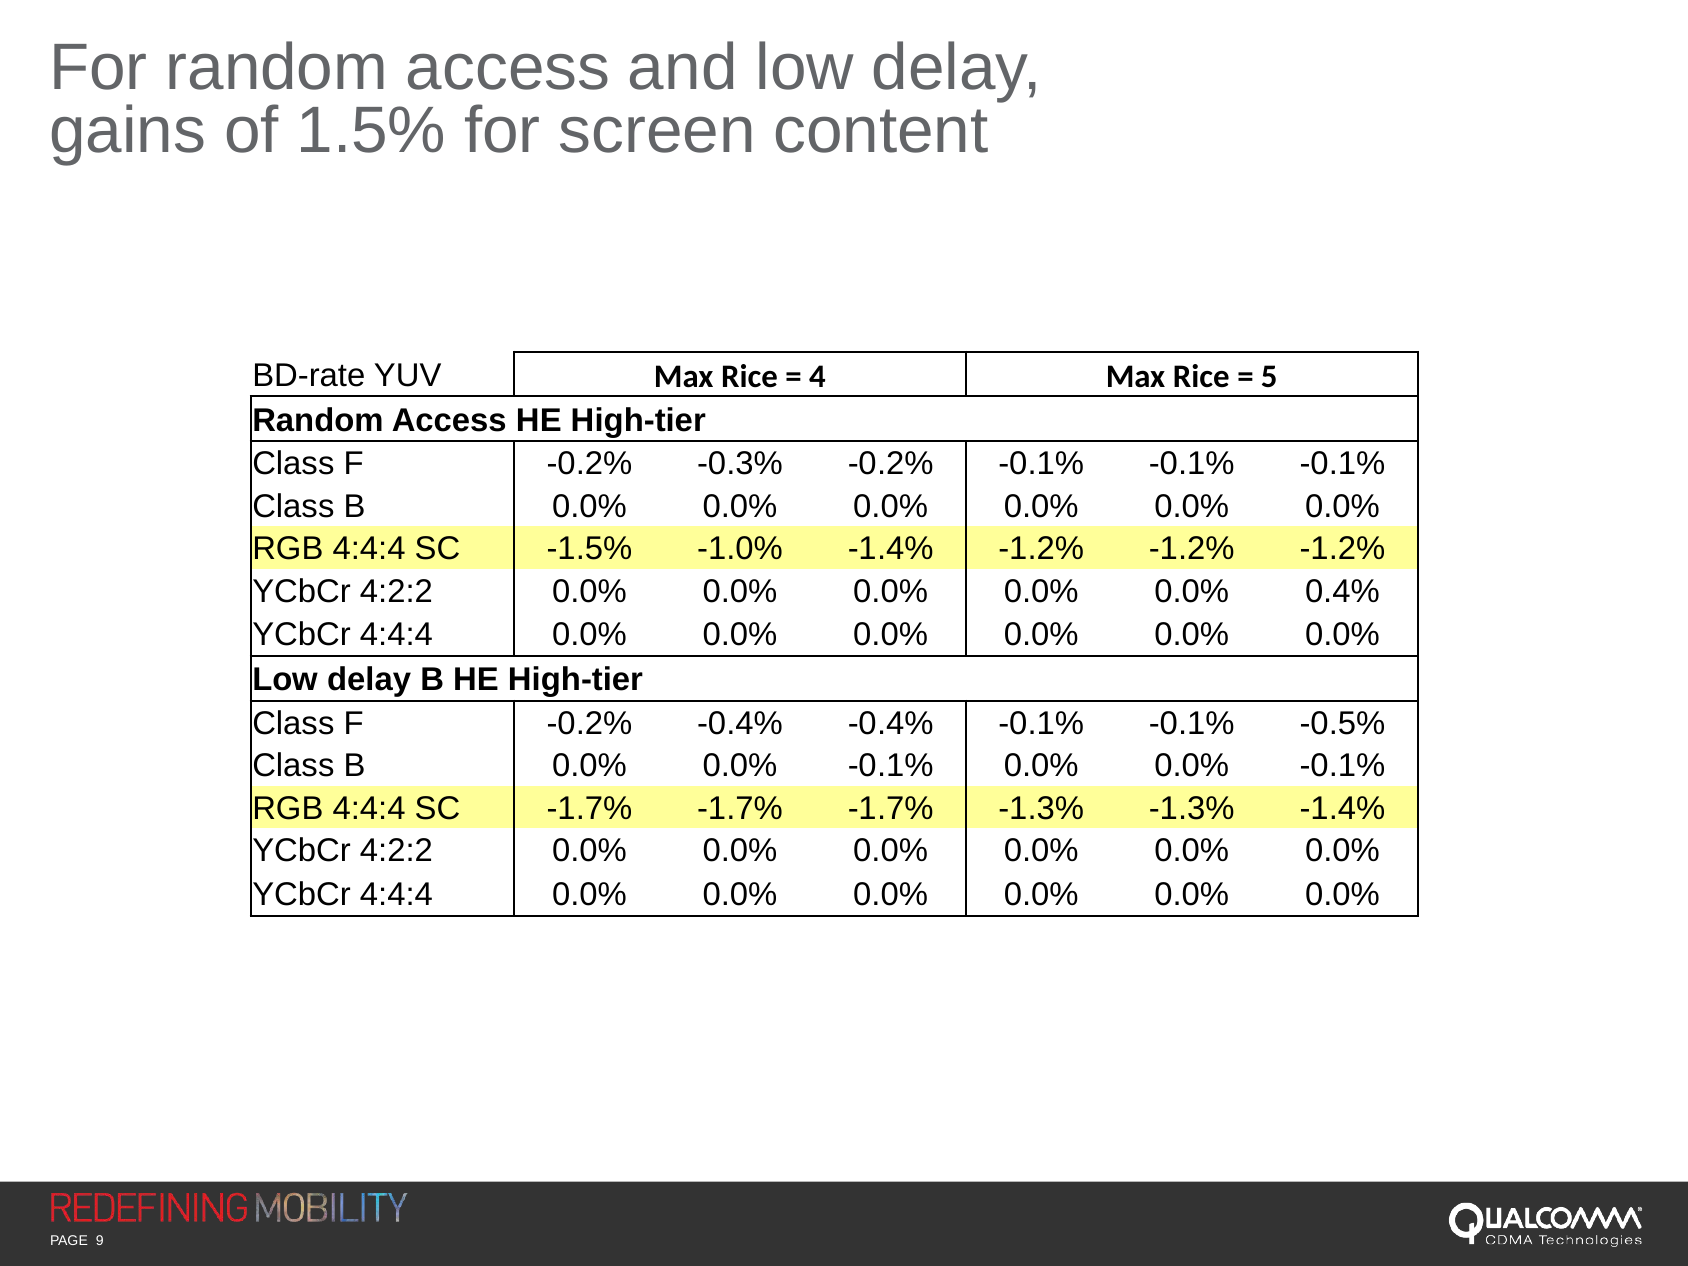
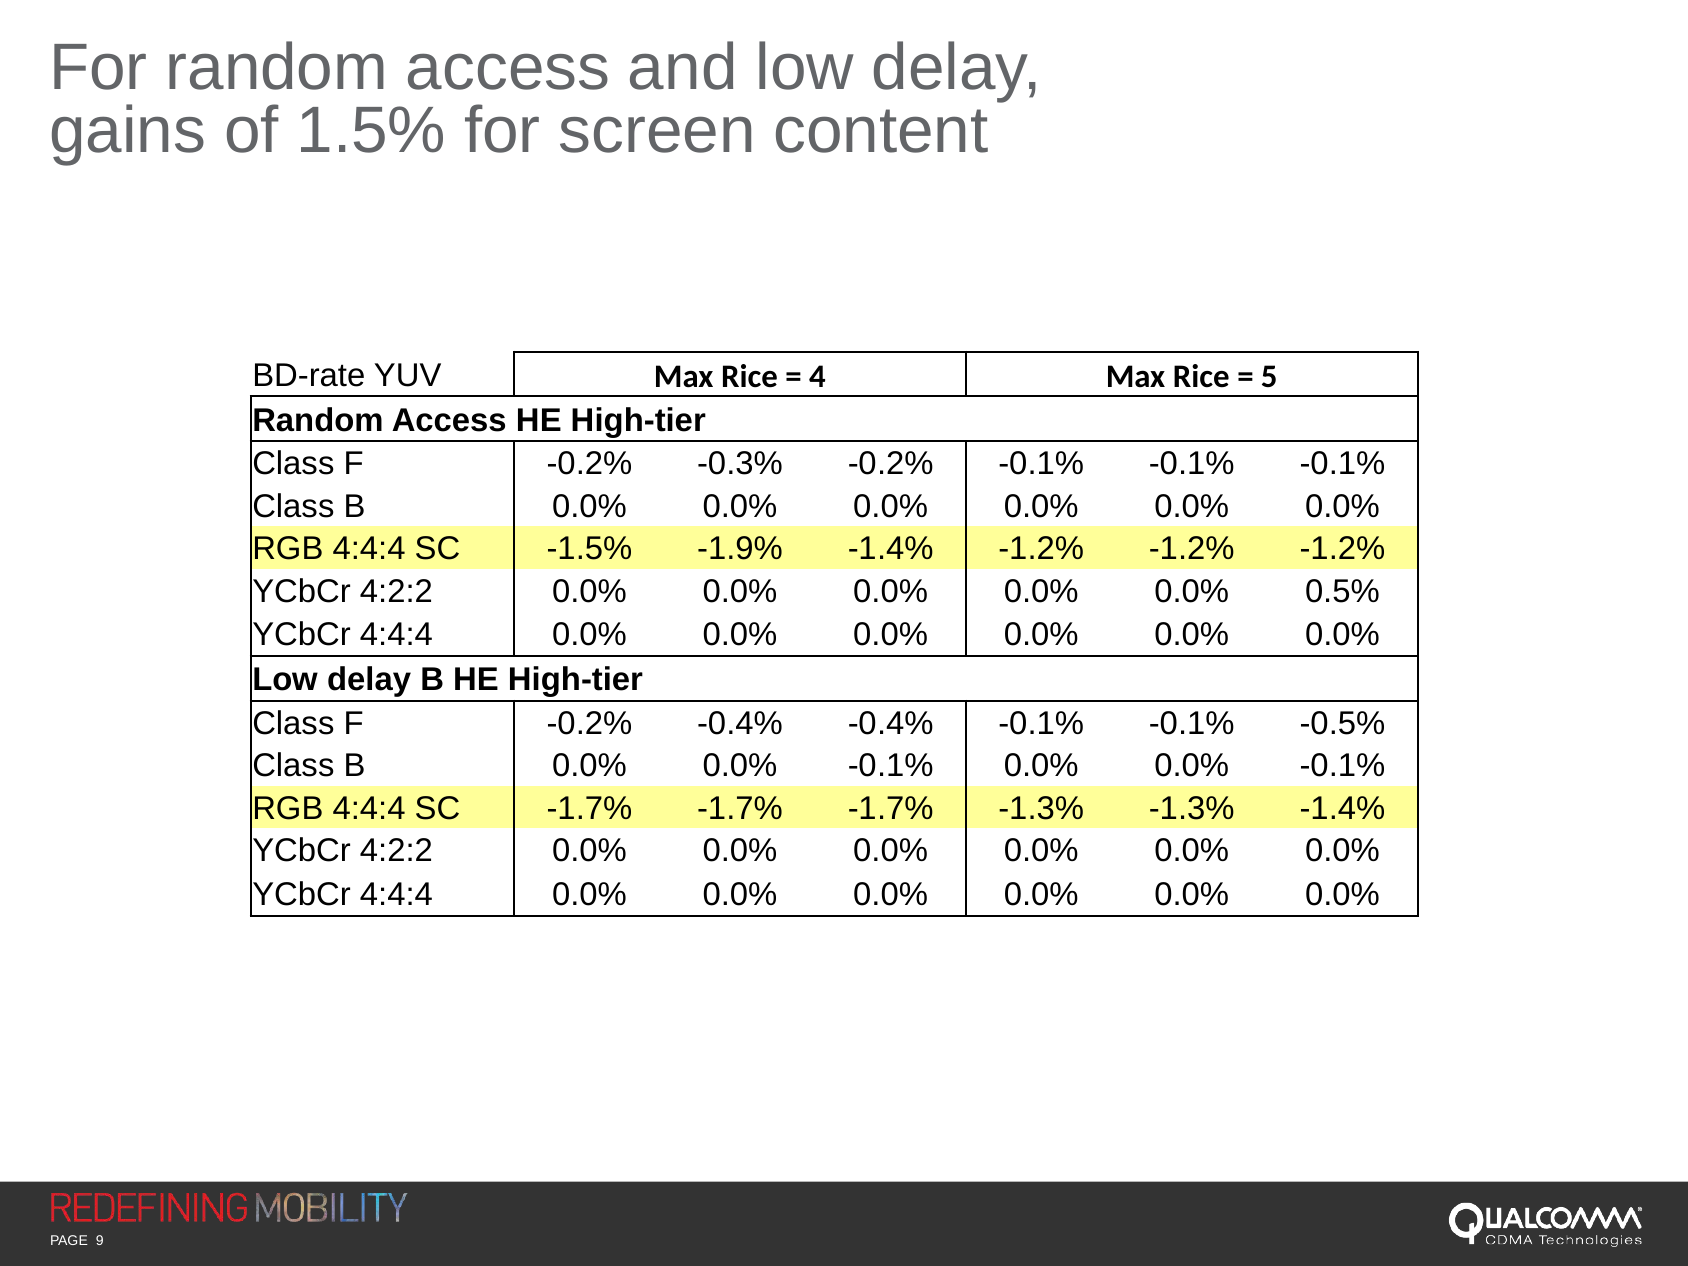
-1.0%: -1.0% -> -1.9%
0.4%: 0.4% -> 0.5%
